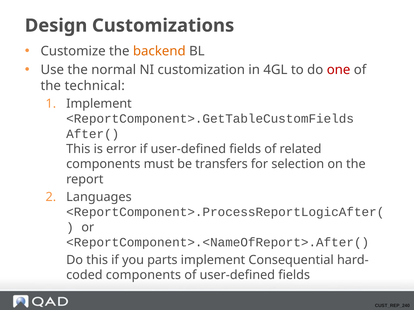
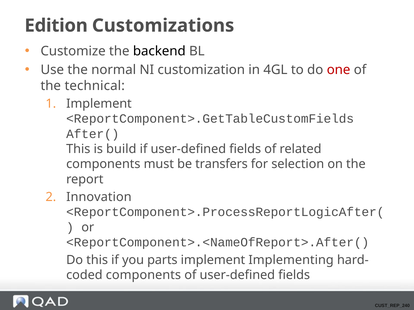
Design: Design -> Edition
backend colour: orange -> black
error: error -> build
Languages: Languages -> Innovation
Consequential: Consequential -> Implementing
